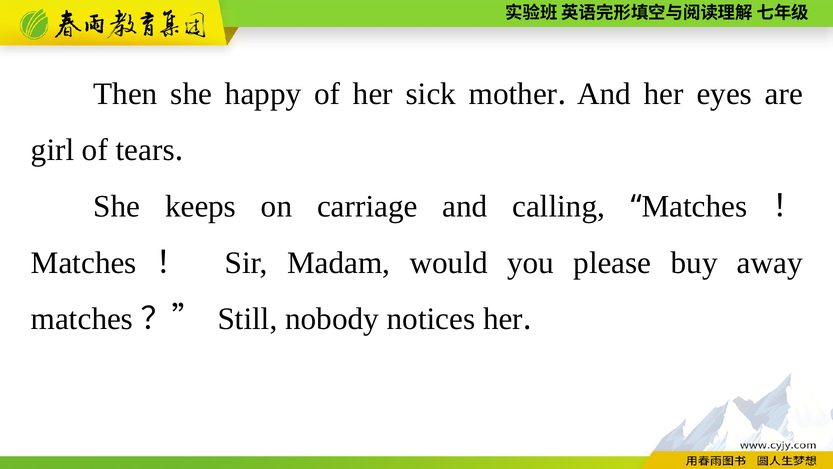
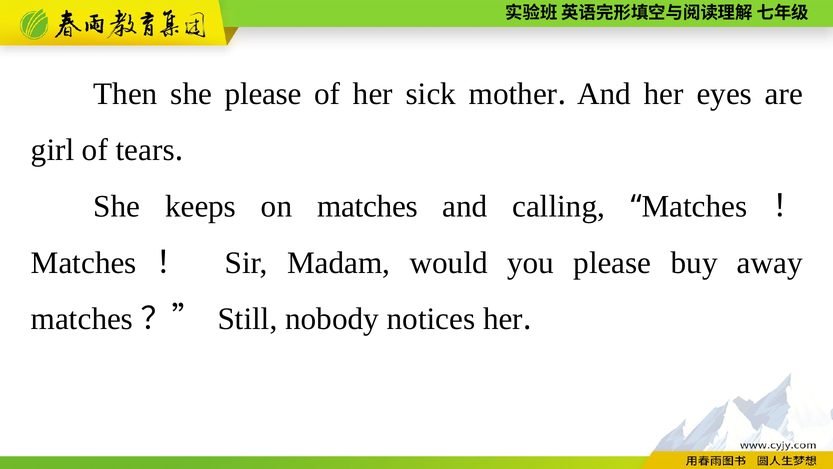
she happy: happy -> please
on carriage: carriage -> matches
